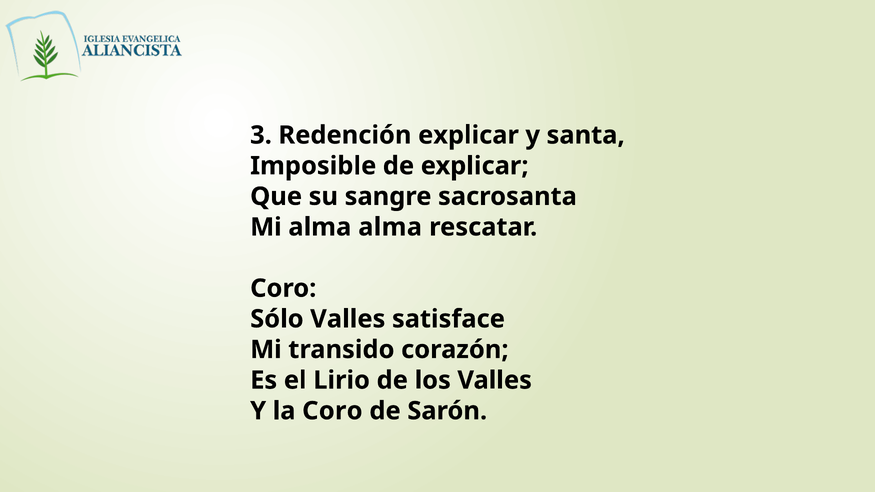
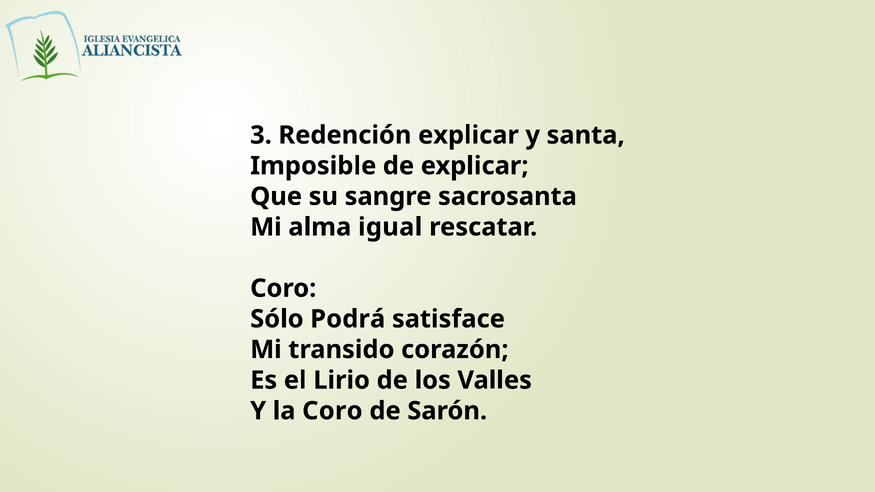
alma alma: alma -> igual
Sólo Valles: Valles -> Podrá
